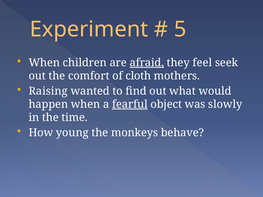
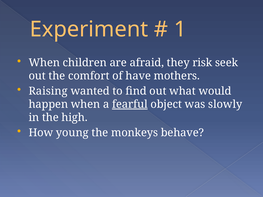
5: 5 -> 1
afraid underline: present -> none
feel: feel -> risk
cloth: cloth -> have
time: time -> high
